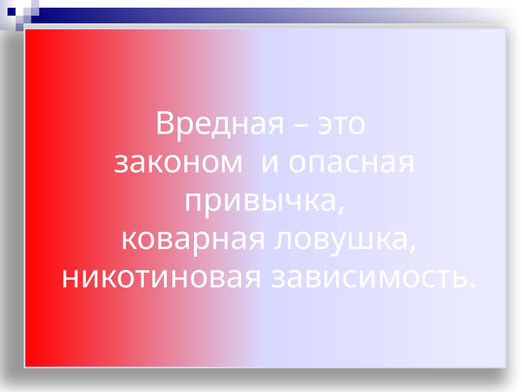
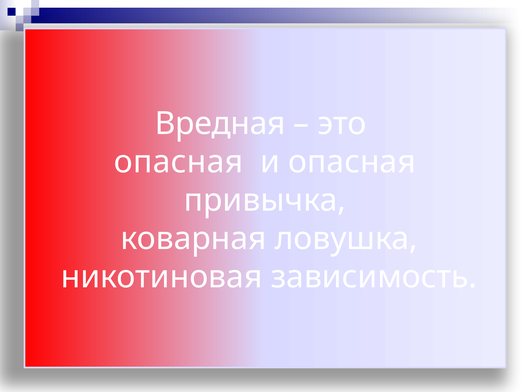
законом at (179, 162): законом -> опасная
